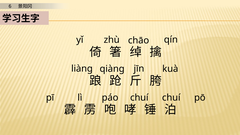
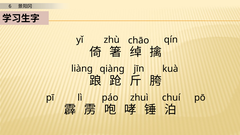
páo chuí: chuí -> zhuì
